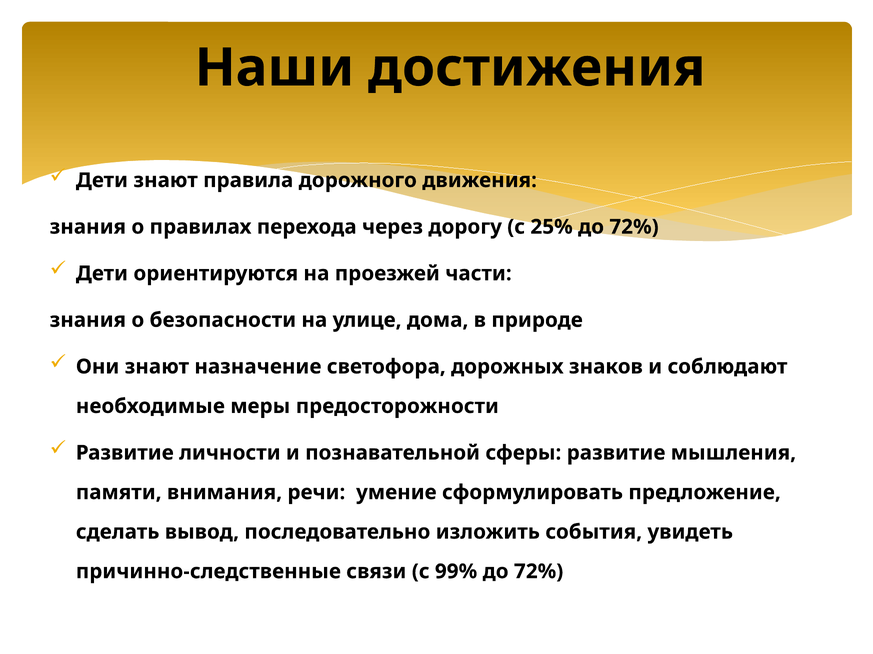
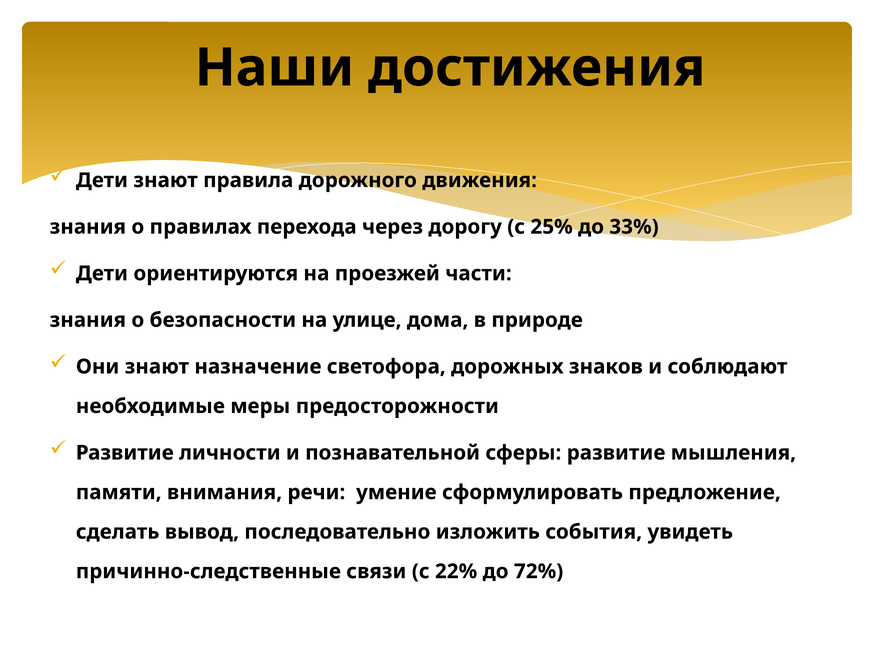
25% до 72%: 72% -> 33%
99%: 99% -> 22%
